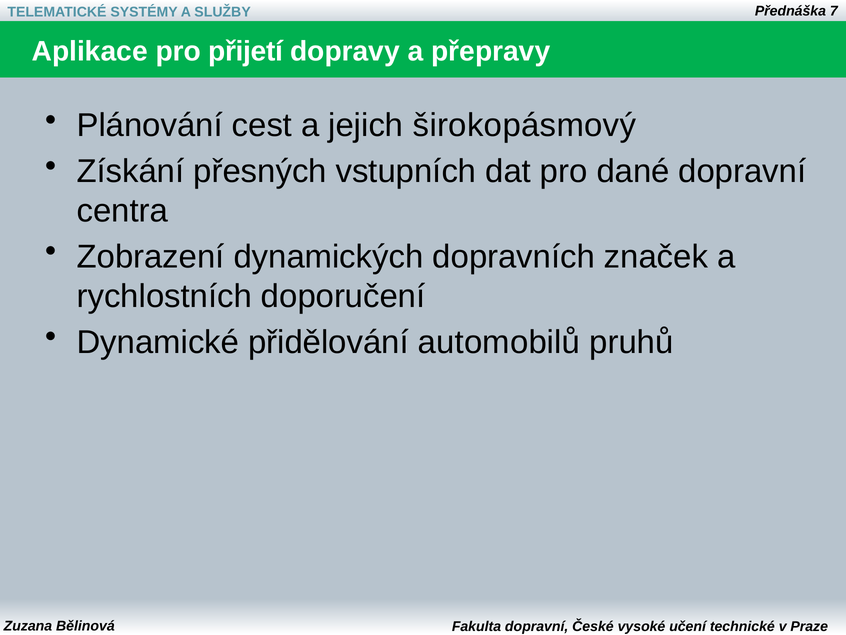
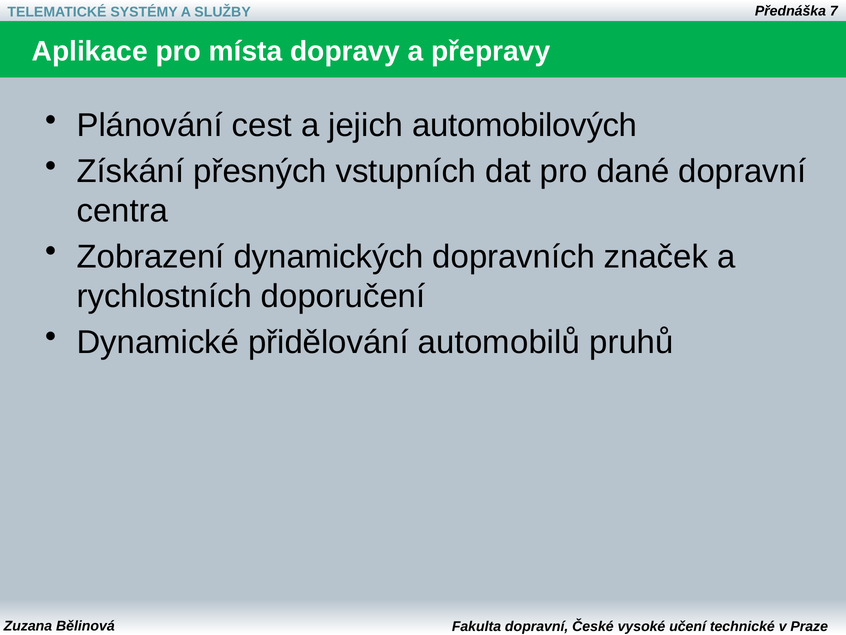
přijetí: přijetí -> místa
širokopásmový: širokopásmový -> automobilových
